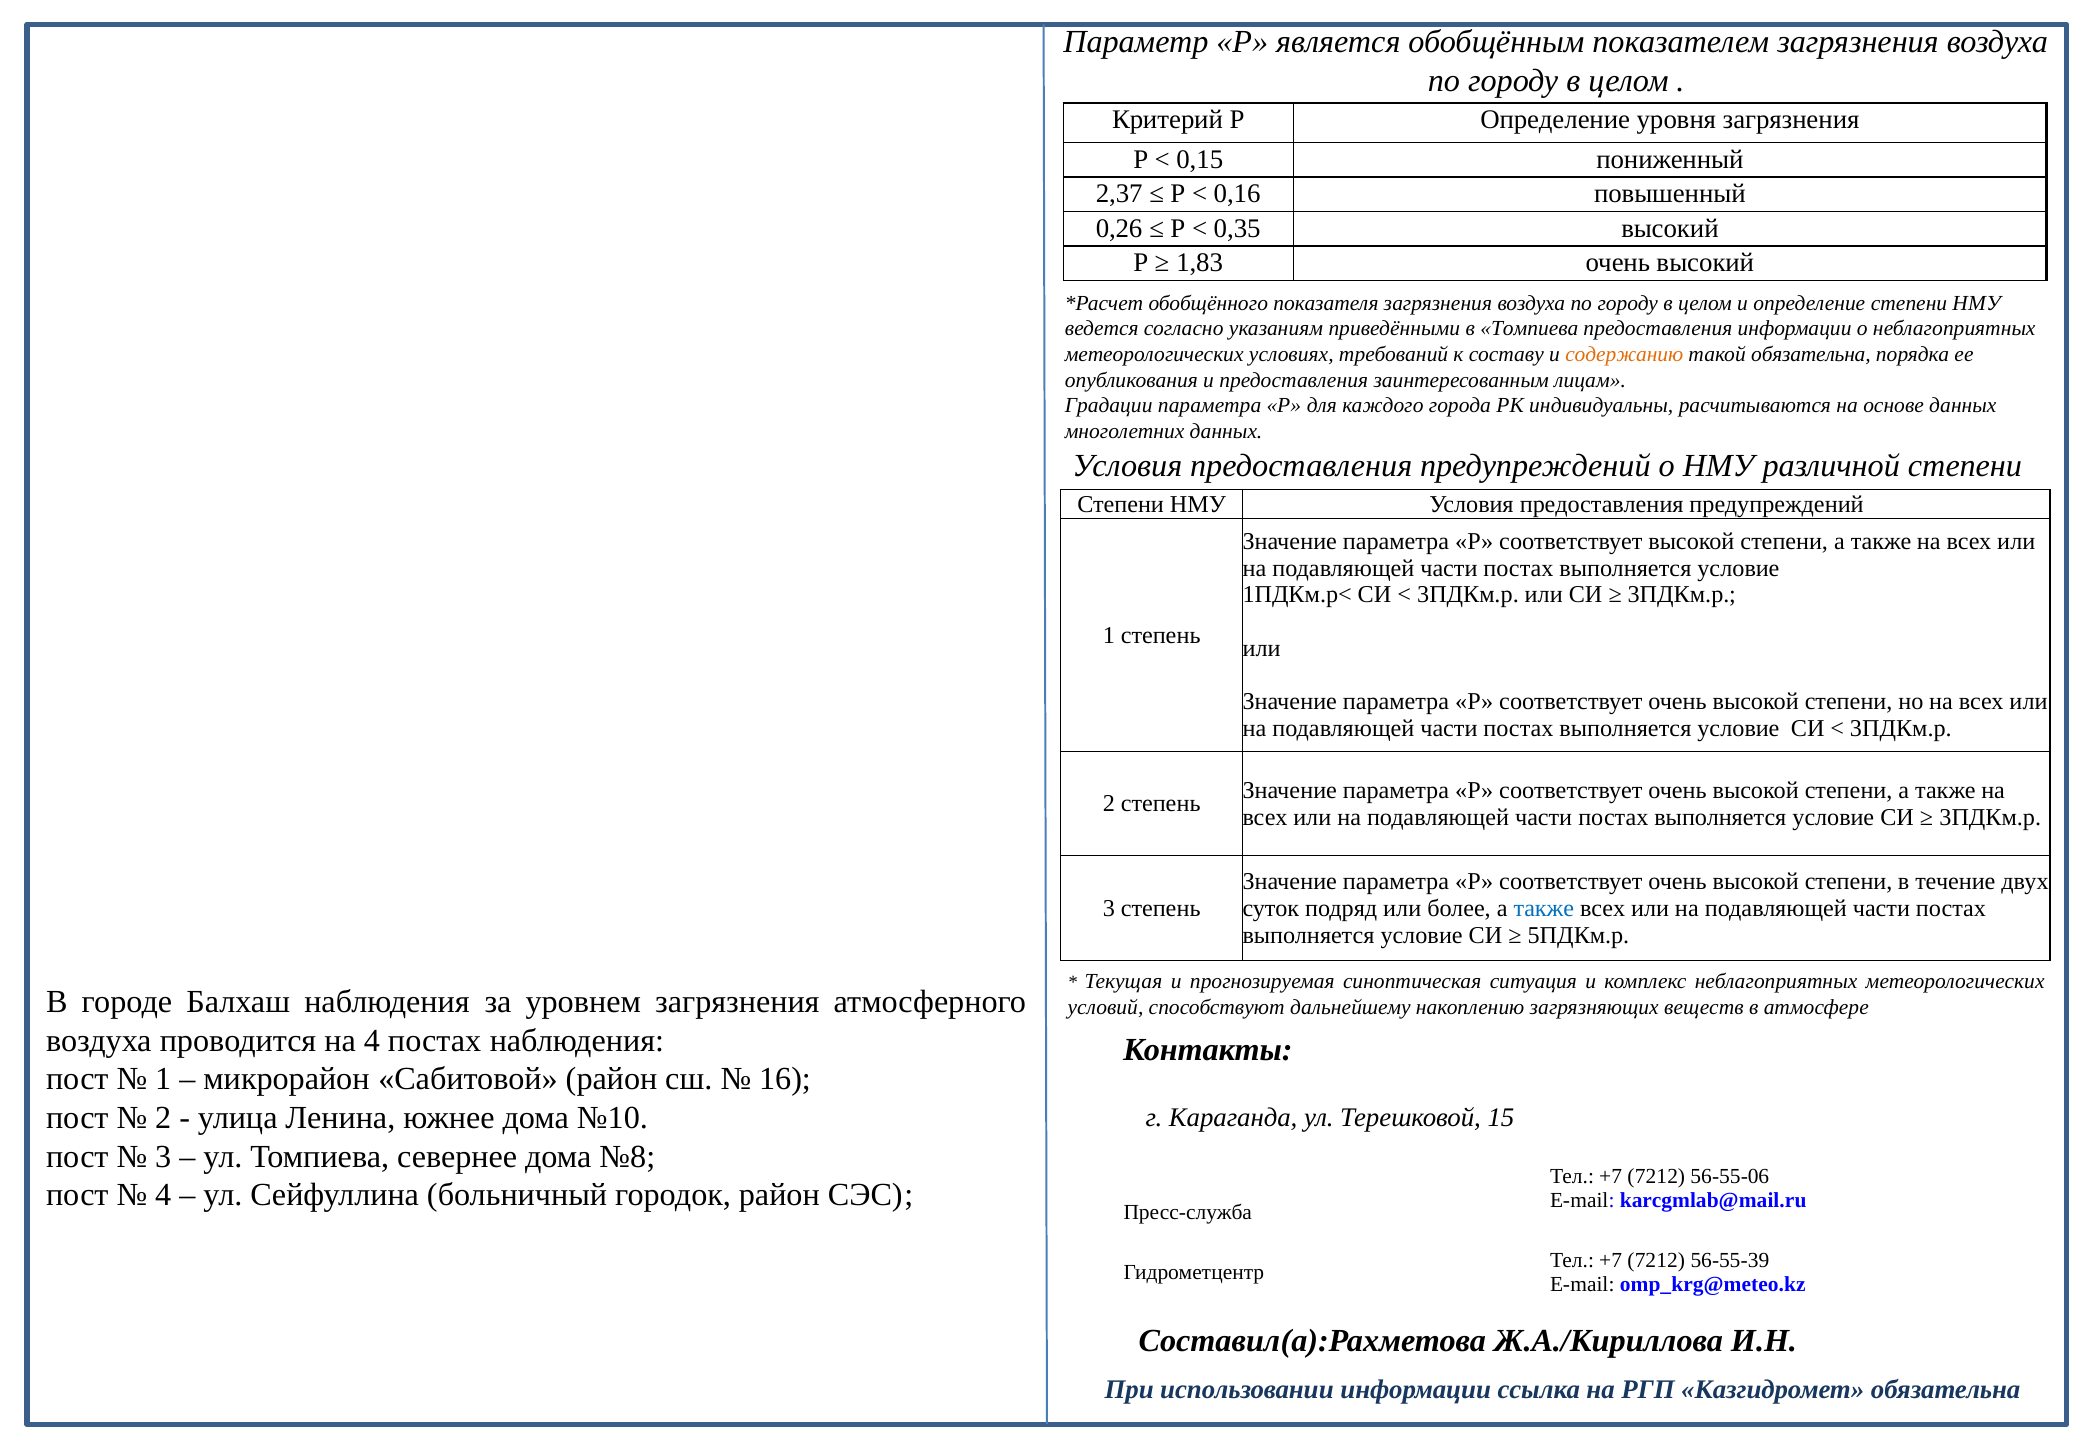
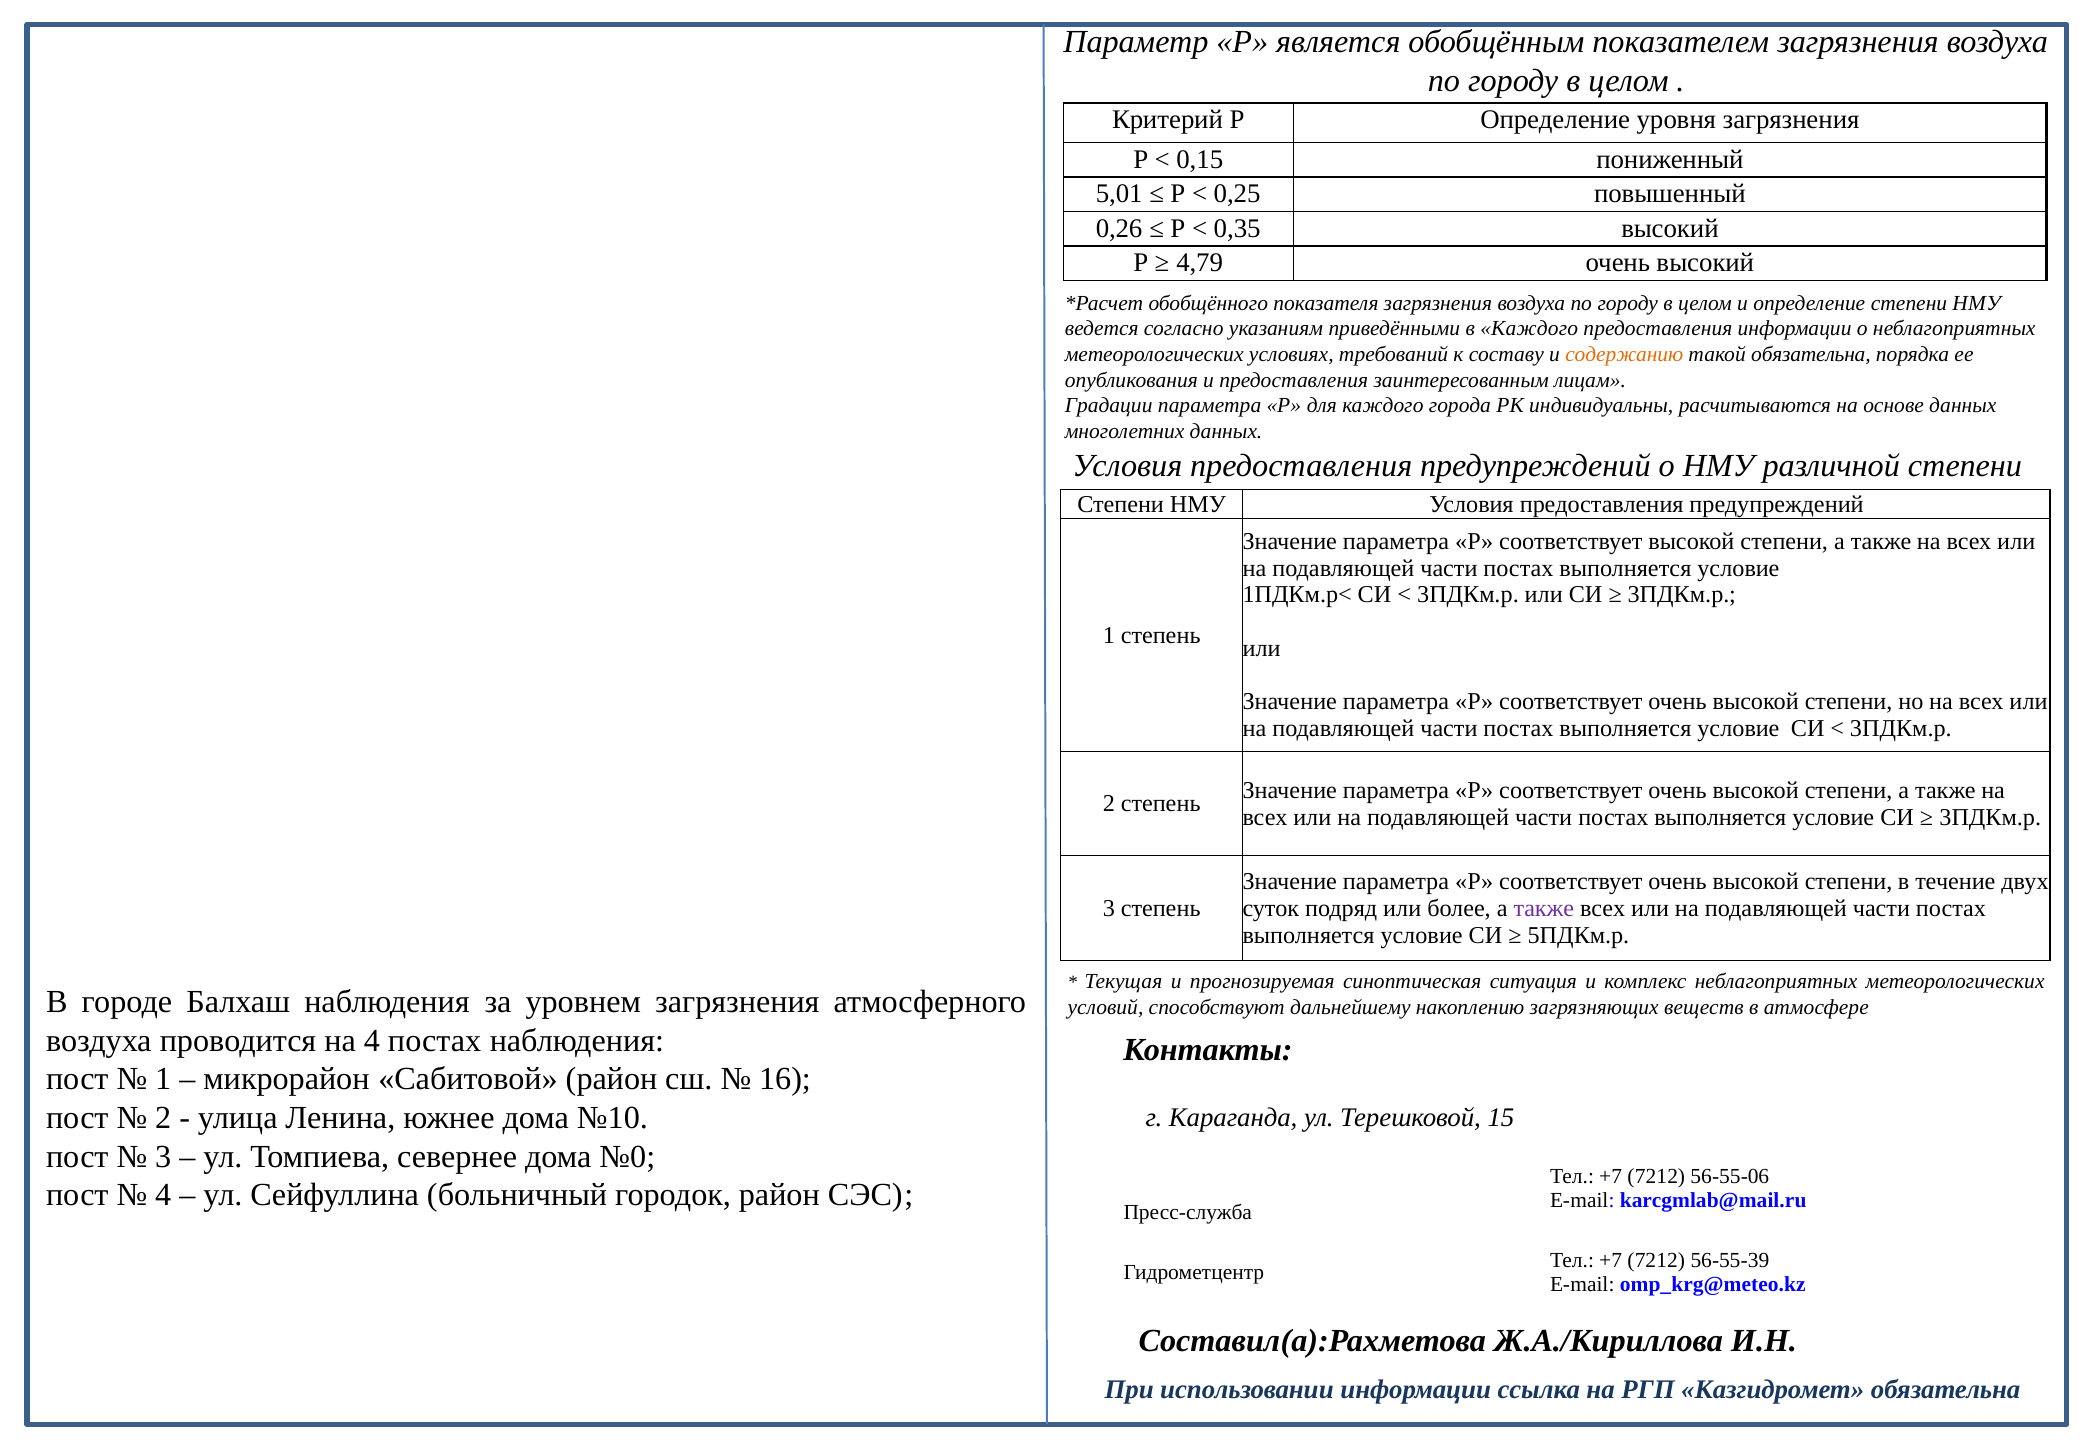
2,37: 2,37 -> 5,01
0,16: 0,16 -> 0,25
1,83: 1,83 -> 4,79
в Томпиева: Томпиева -> Каждого
также at (1544, 909) colour: blue -> purple
№8: №8 -> №0
